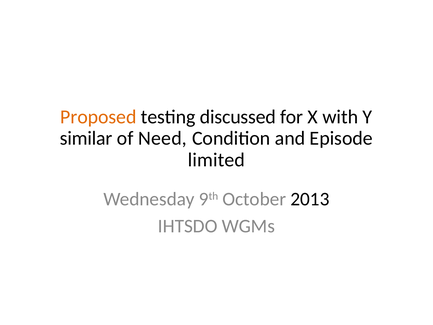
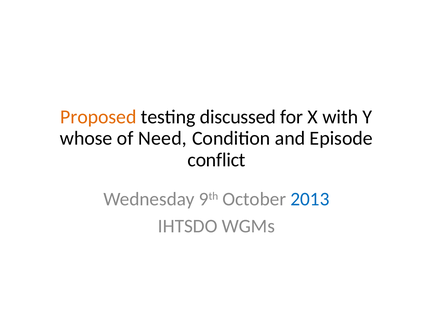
similar: similar -> whose
limited: limited -> conflict
2013 colour: black -> blue
